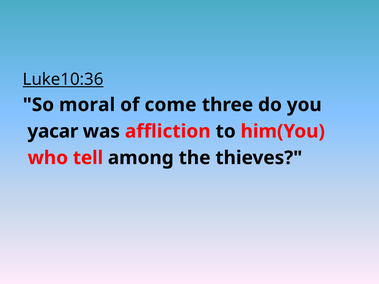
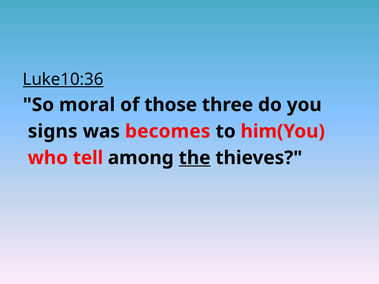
come: come -> those
yacar: yacar -> signs
affliction: affliction -> becomes
the underline: none -> present
